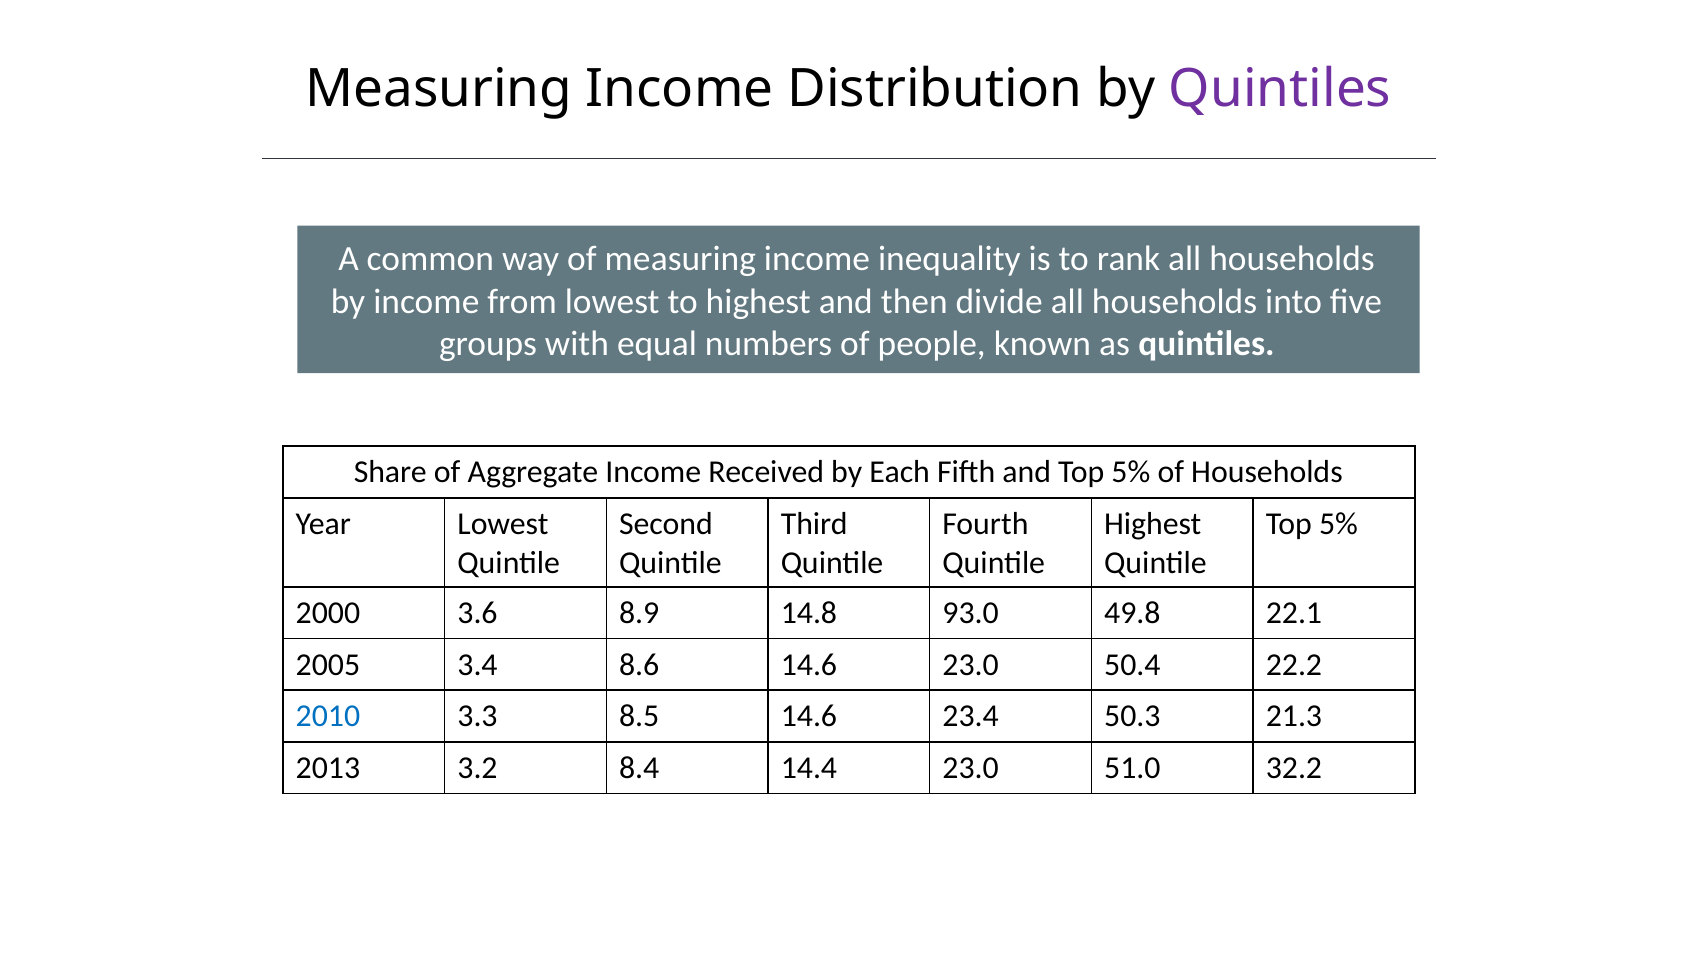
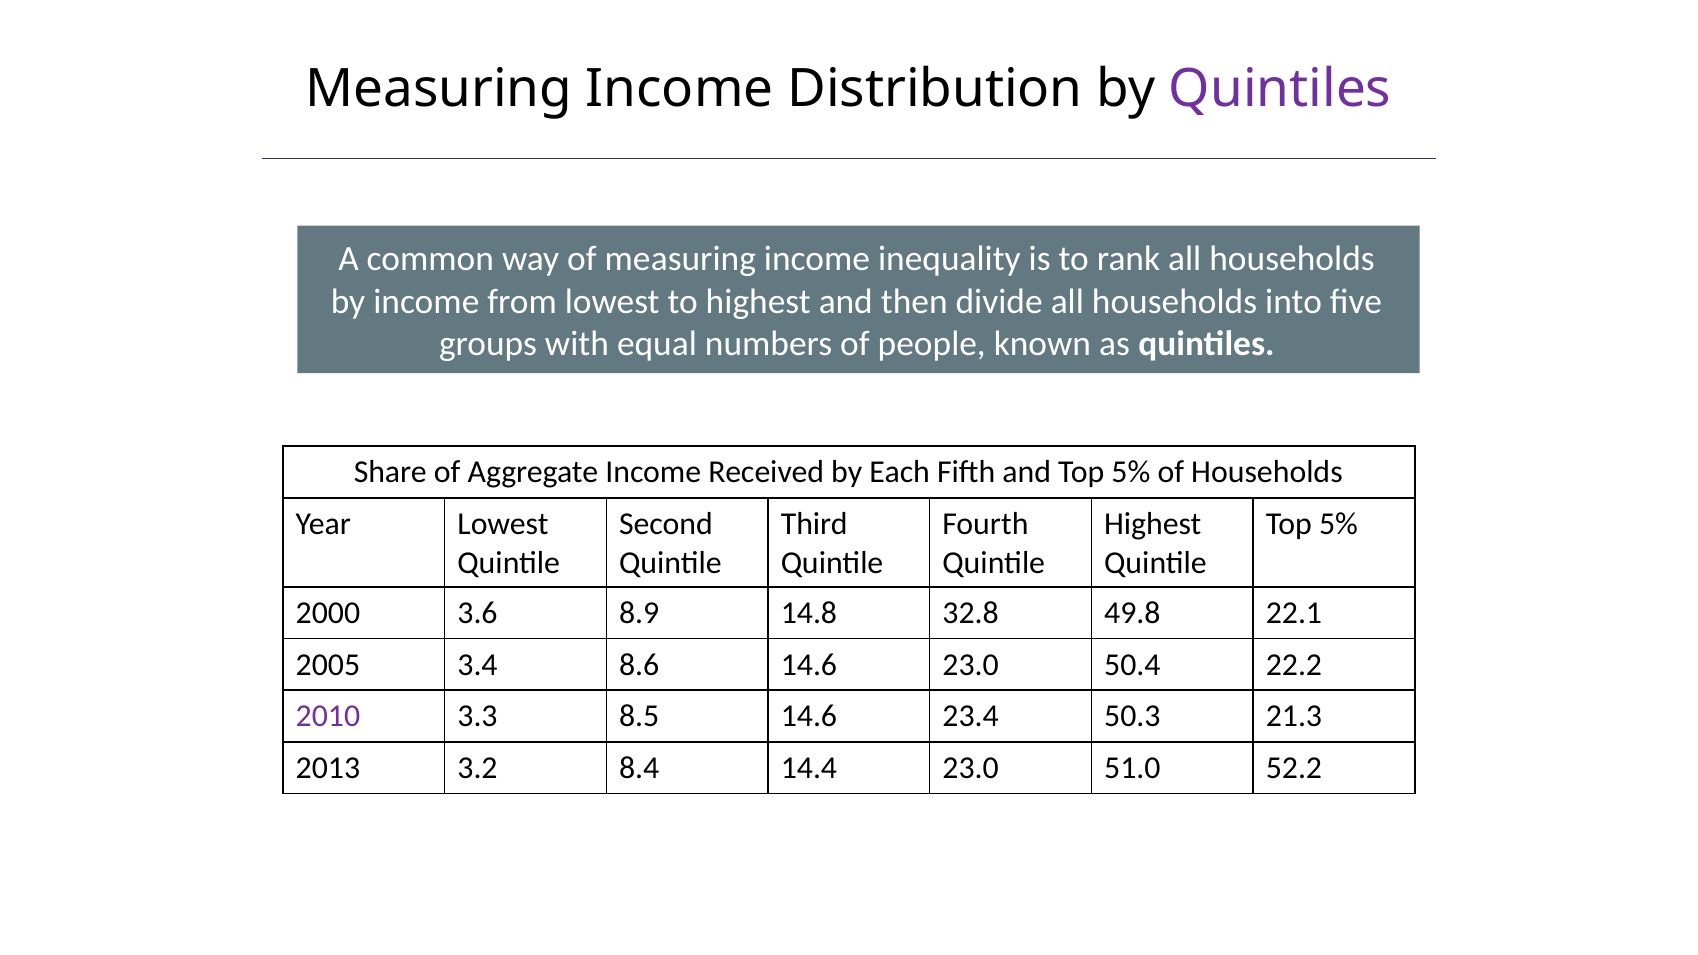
93.0: 93.0 -> 32.8
2010 colour: blue -> purple
32.2: 32.2 -> 52.2
